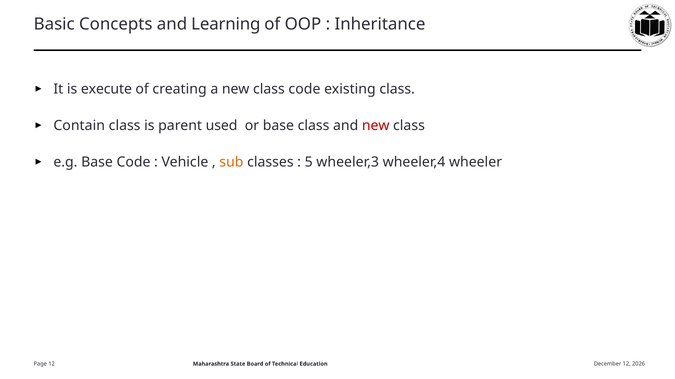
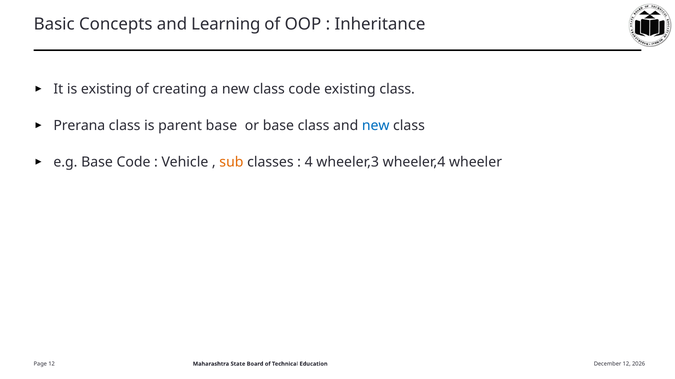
is execute: execute -> existing
Contain: Contain -> Prerana
parent used: used -> base
new at (376, 126) colour: red -> blue
5: 5 -> 4
